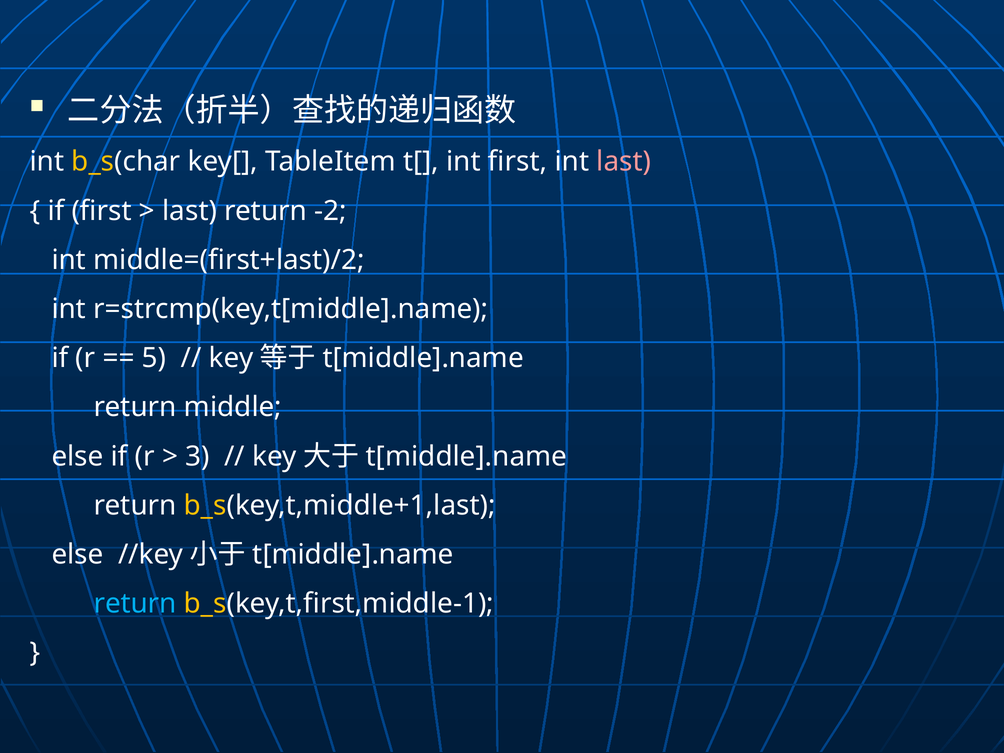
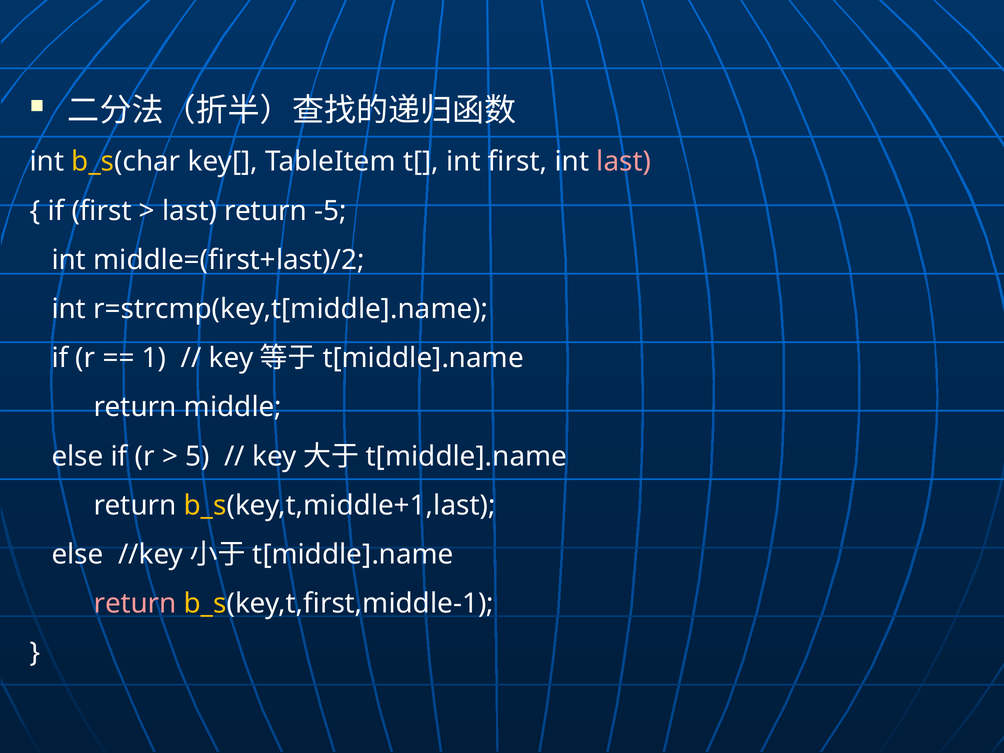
-2: -2 -> -5
5: 5 -> 1
3: 3 -> 5
return at (135, 604) colour: light blue -> pink
